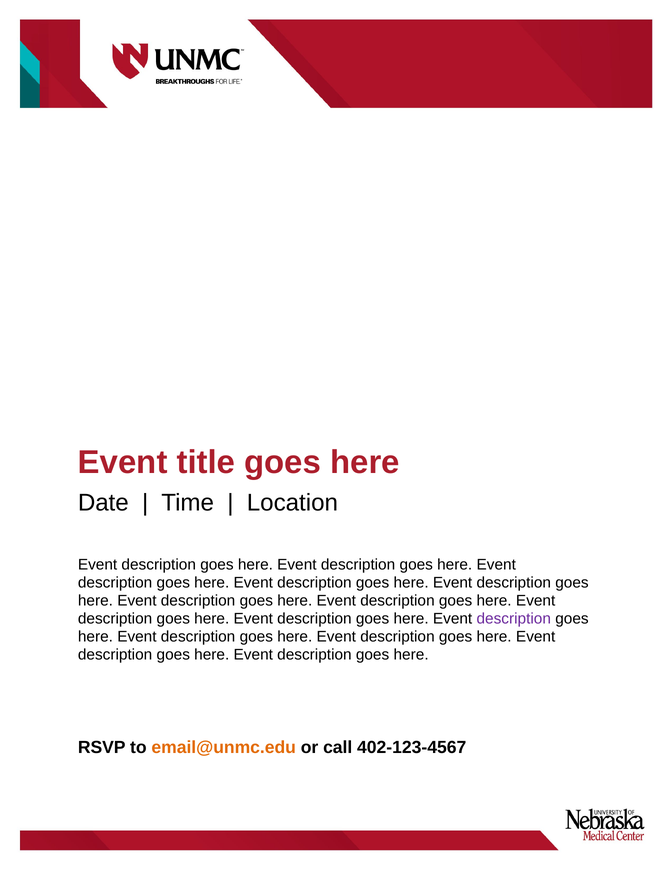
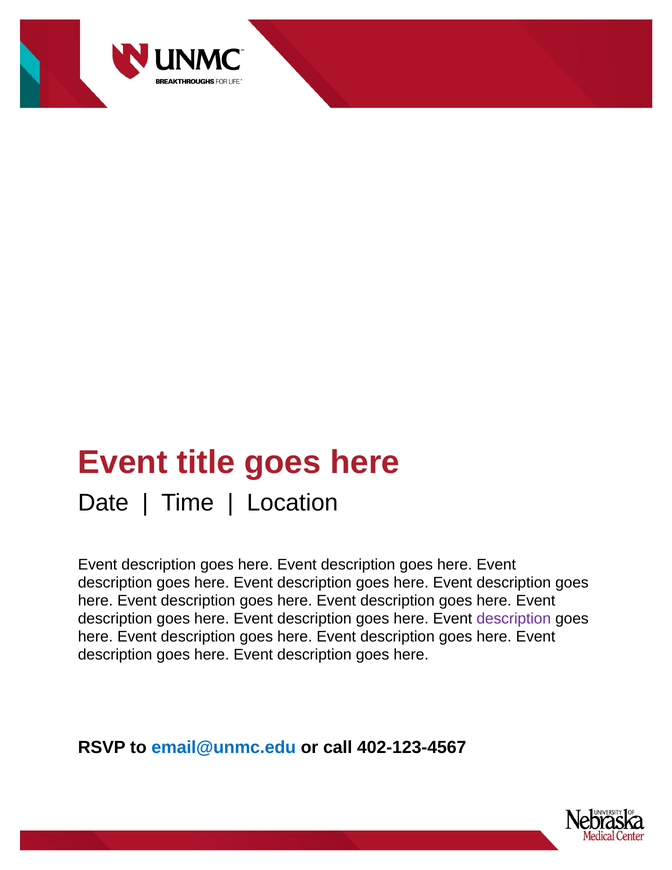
email@unmc.edu colour: orange -> blue
